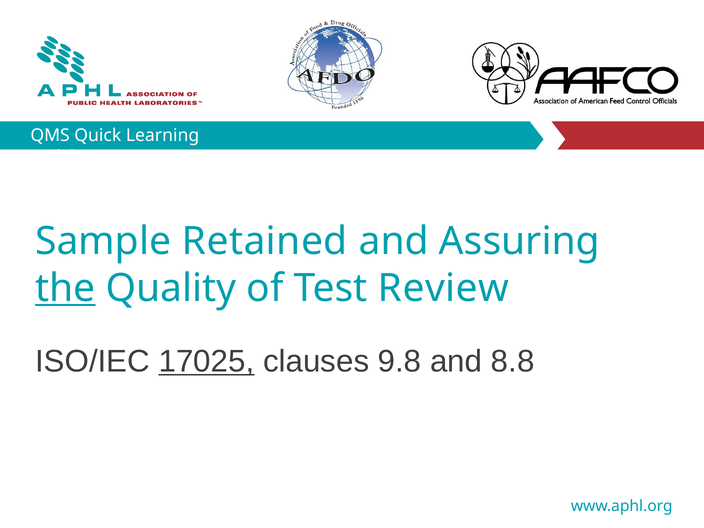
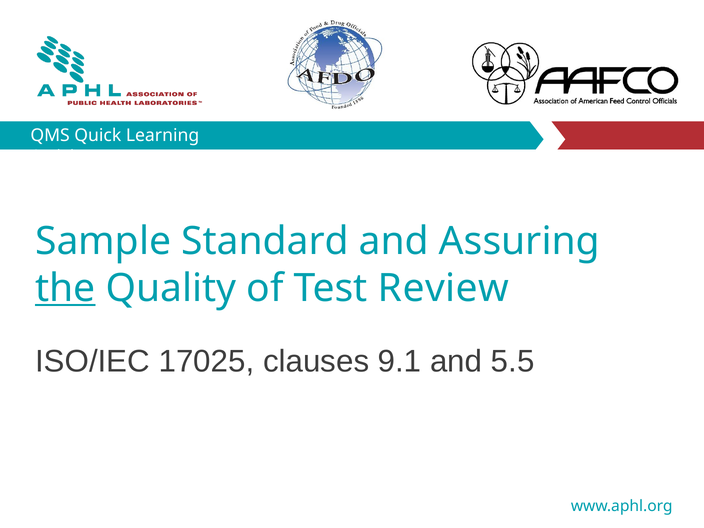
Retained: Retained -> Standard
17025 underline: present -> none
9.8: 9.8 -> 9.1
8.8: 8.8 -> 5.5
